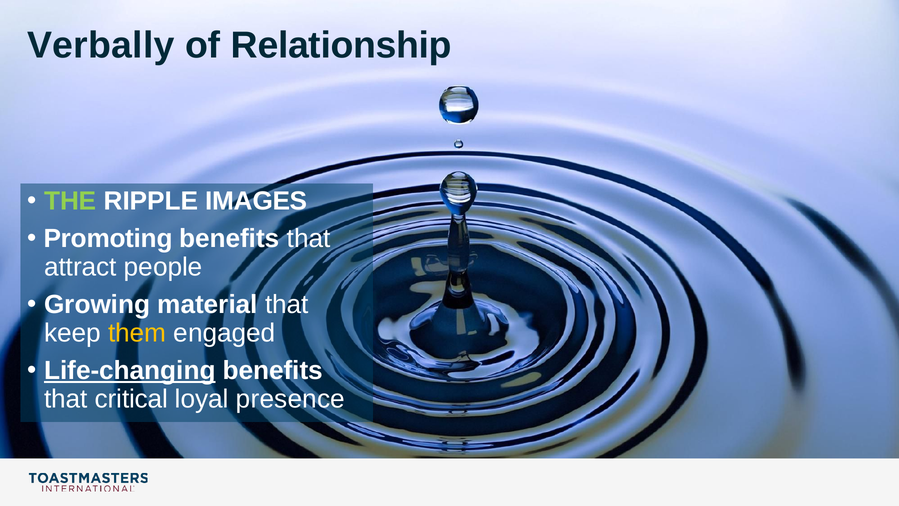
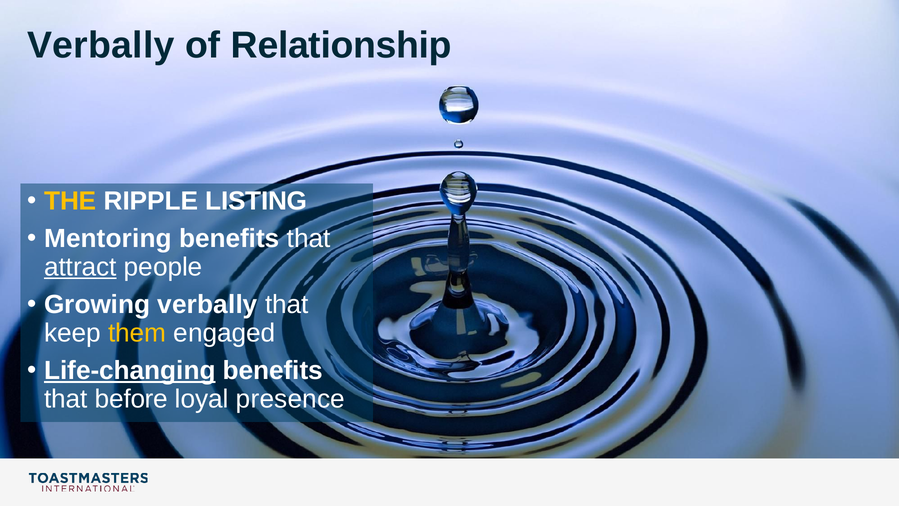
THE colour: light green -> yellow
IMAGES: IMAGES -> LISTING
Promoting: Promoting -> Mentoring
attract underline: none -> present
Growing material: material -> verbally
critical: critical -> before
